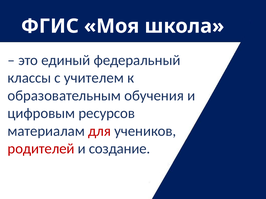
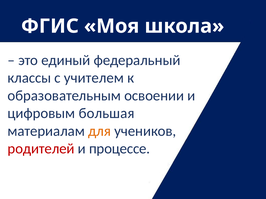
обучения: обучения -> освоении
ресурсов: ресурсов -> большая
для colour: red -> orange
создание: создание -> процессе
